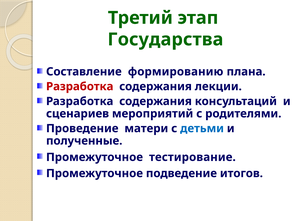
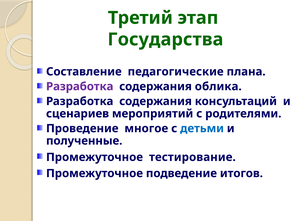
формированию: формированию -> педагогические
Разработка at (80, 87) colour: red -> purple
лекции: лекции -> облика
матери: матери -> многое
